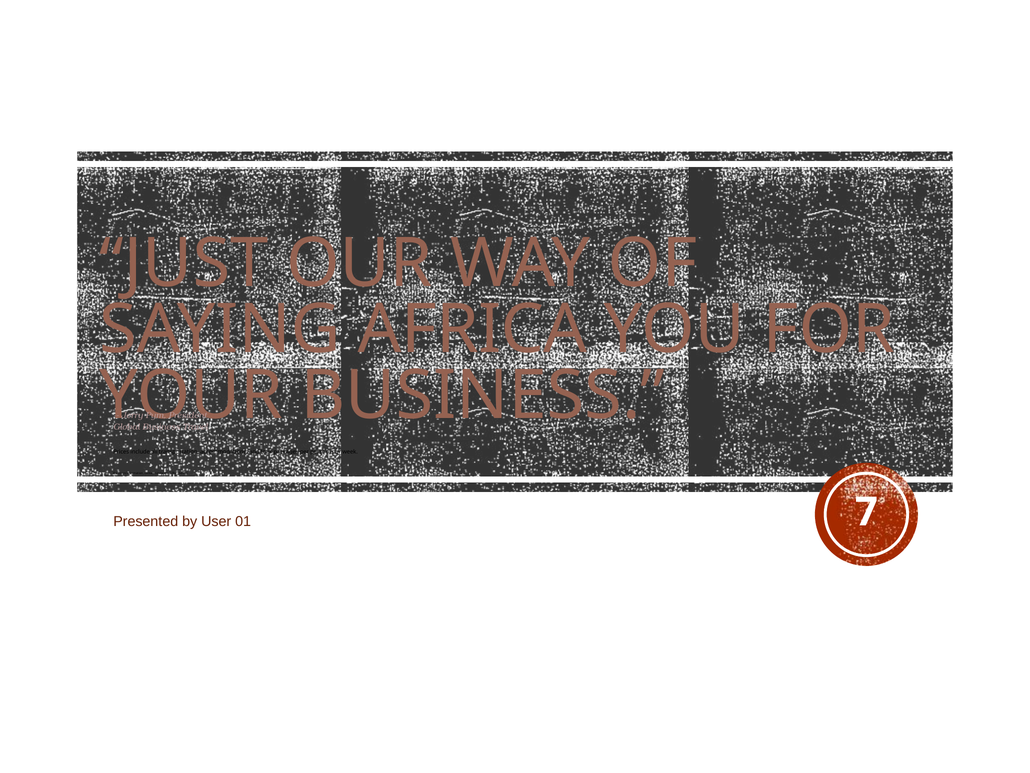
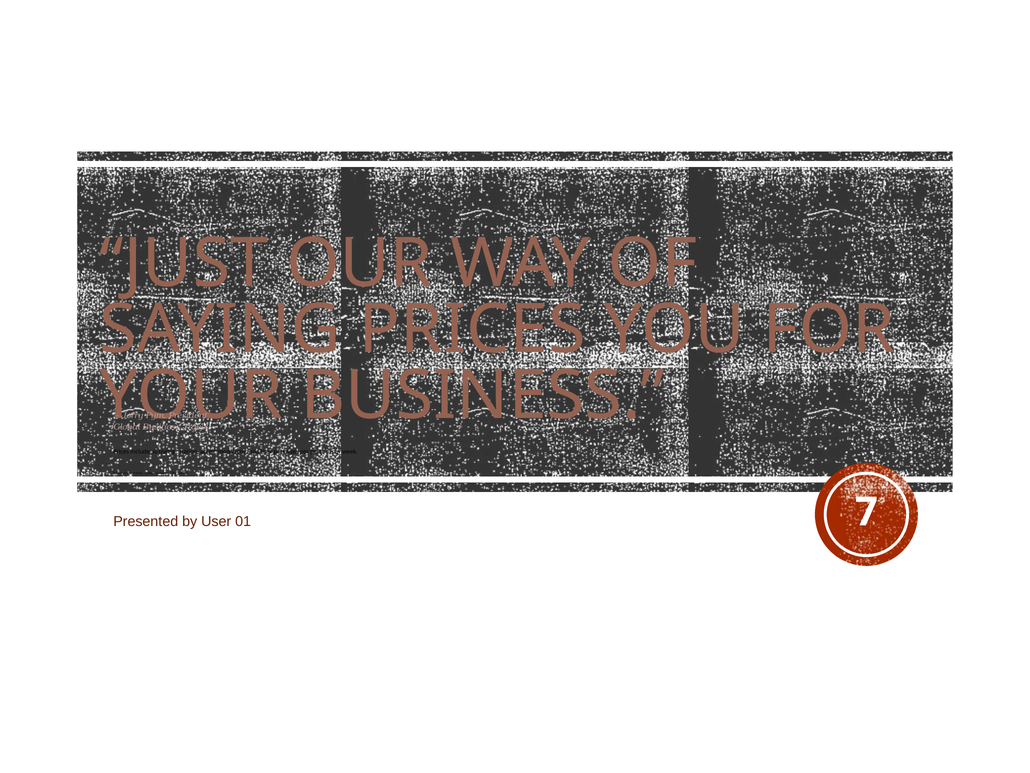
SAYING AFRICA: AFRICA -> PRICES
